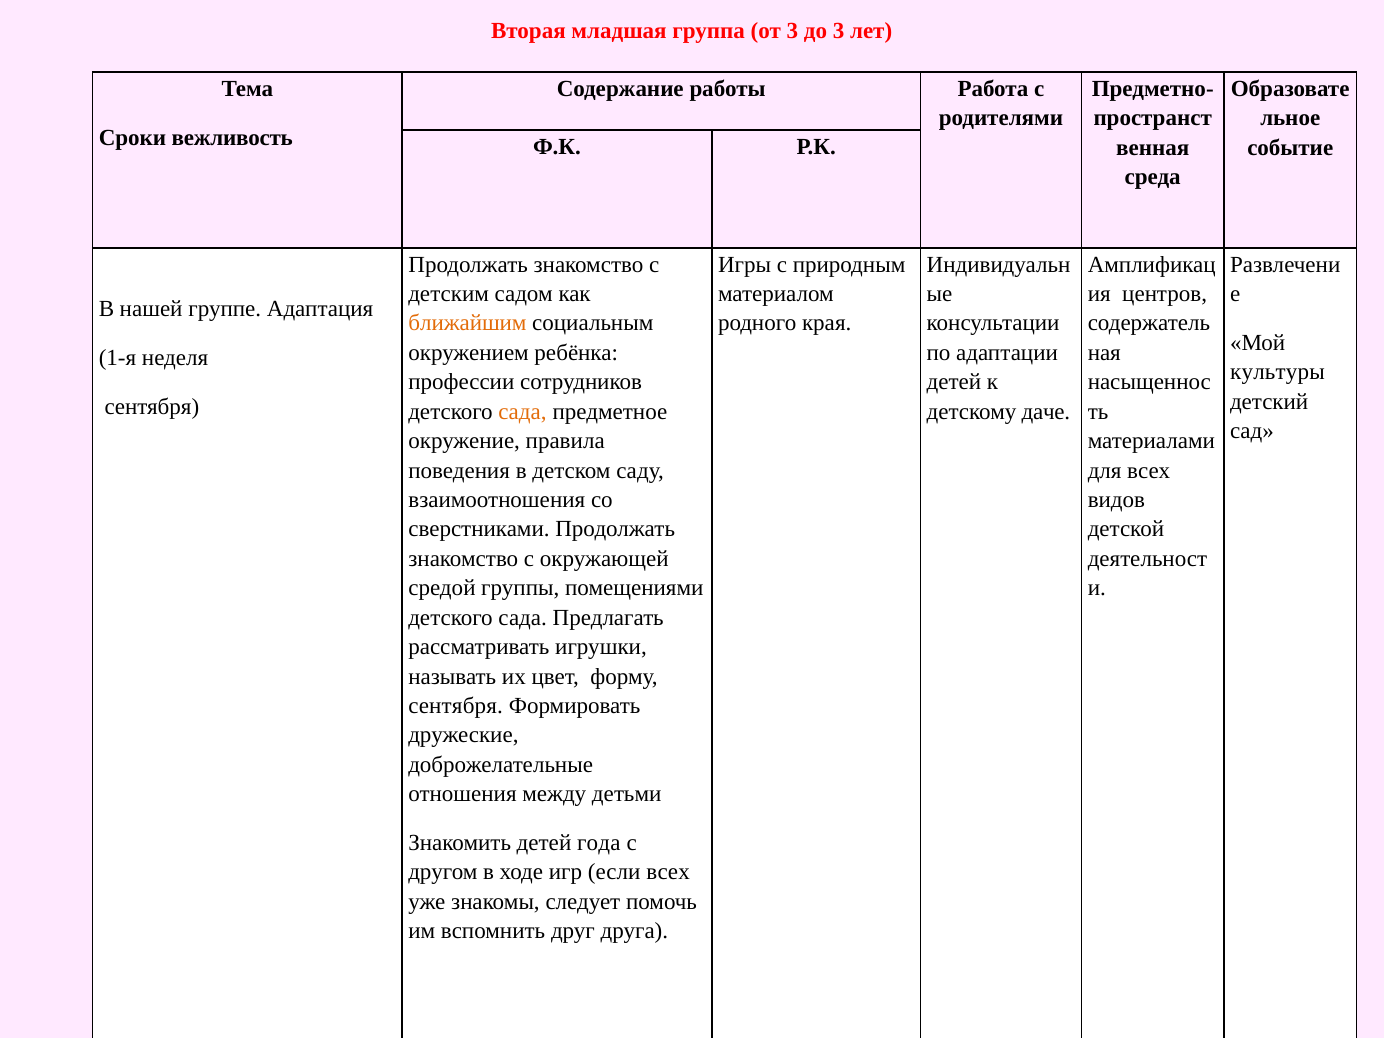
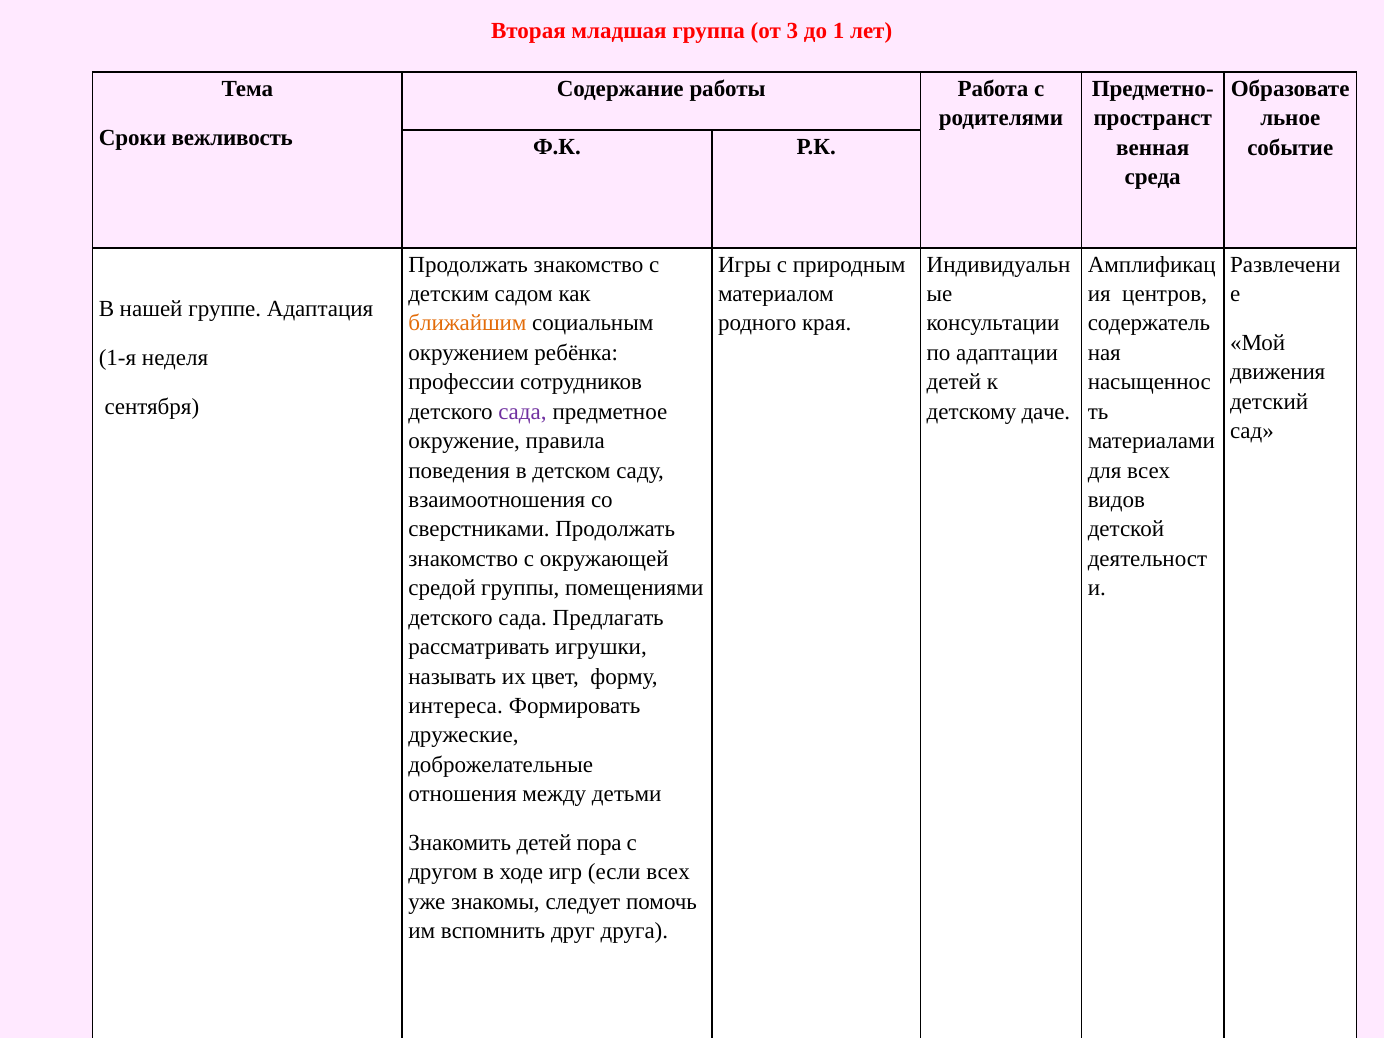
до 3: 3 -> 1
культуры: культуры -> движения
сада at (523, 412) colour: orange -> purple
сентября at (456, 706): сентября -> интереса
года: года -> пора
